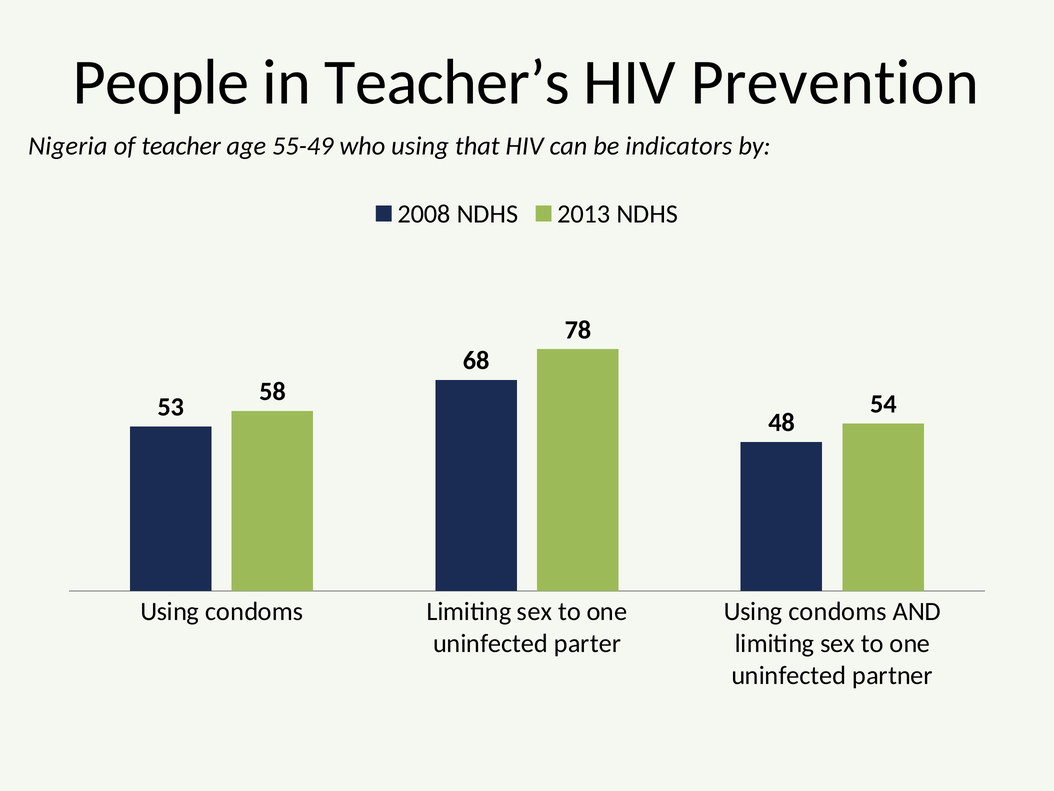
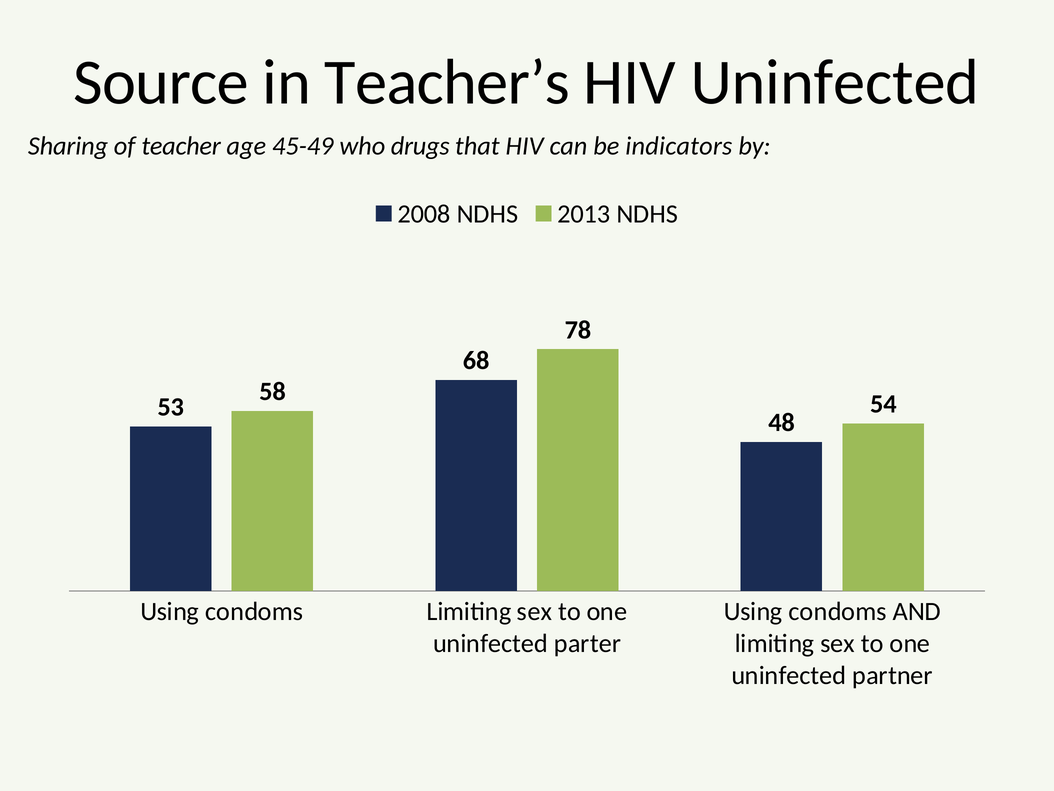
People: People -> Source
HIV Prevention: Prevention -> Uninfected
Nigeria: Nigeria -> Sharing
55-49: 55-49 -> 45-49
who using: using -> drugs
